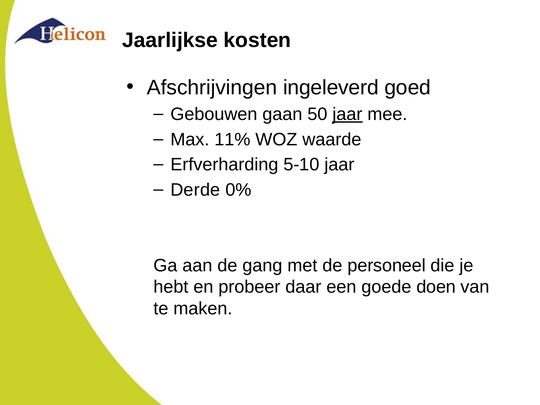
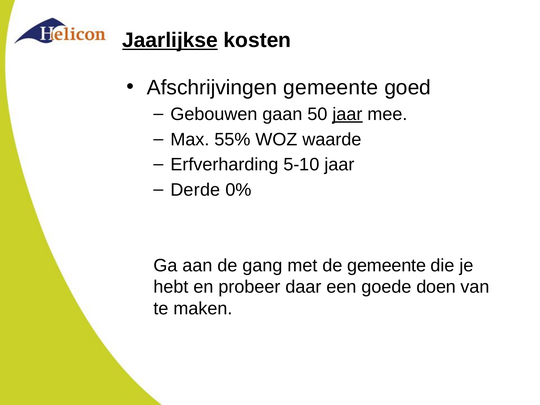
Jaarlijkse underline: none -> present
Afschrijvingen ingeleverd: ingeleverd -> gemeente
11%: 11% -> 55%
de personeel: personeel -> gemeente
